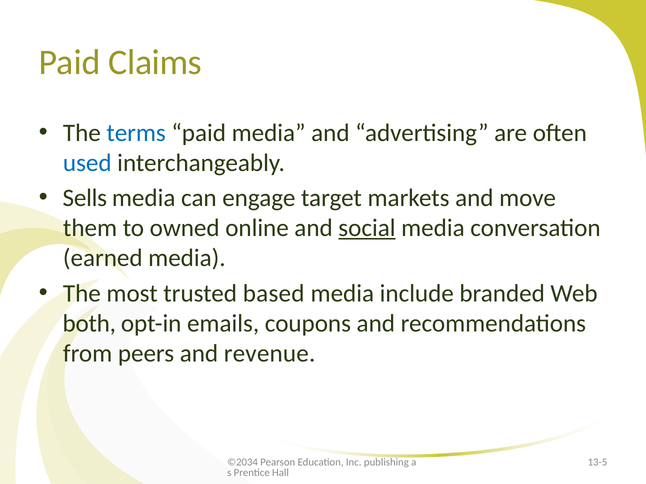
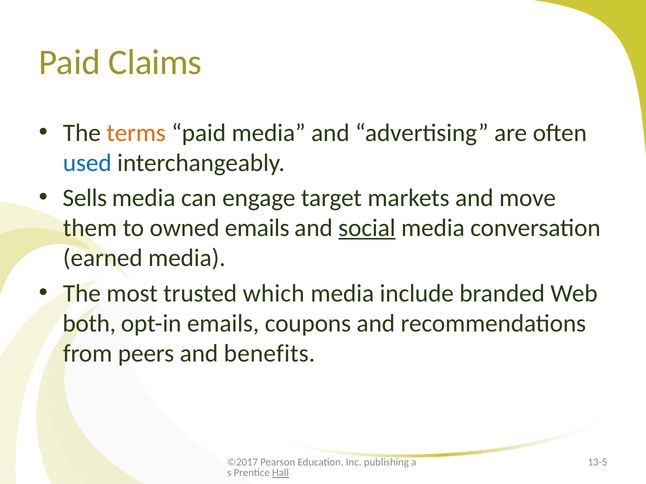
terms colour: blue -> orange
owned online: online -> emails
based: based -> which
revenue: revenue -> benefits
©2034: ©2034 -> ©2017
Hall underline: none -> present
